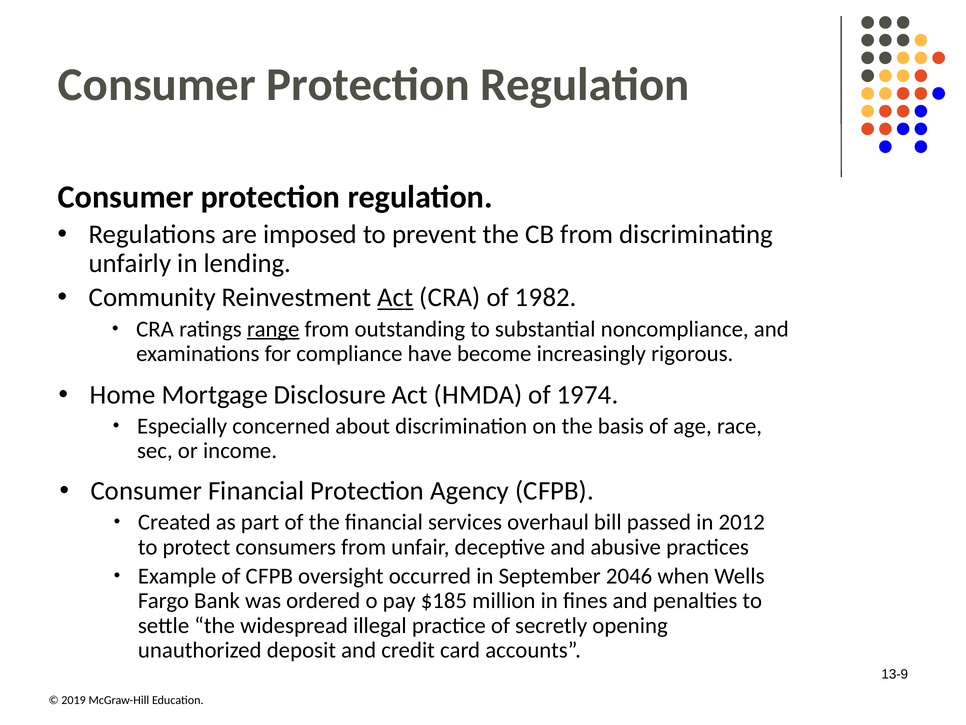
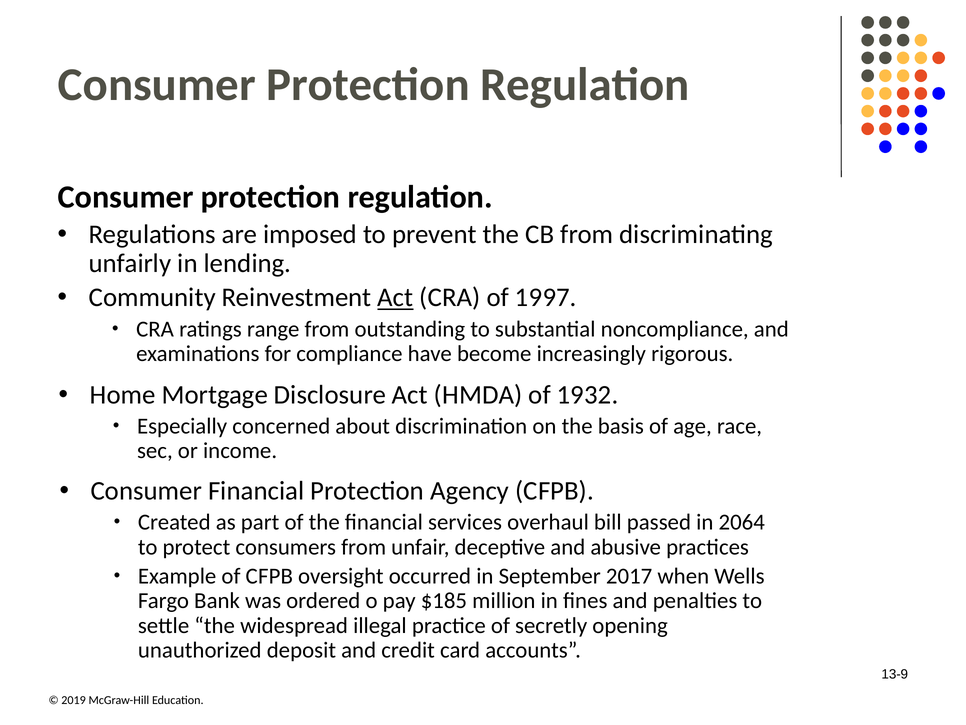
82: 82 -> 97
range underline: present -> none
74: 74 -> 32
2012: 2012 -> 2064
2046: 2046 -> 2017
